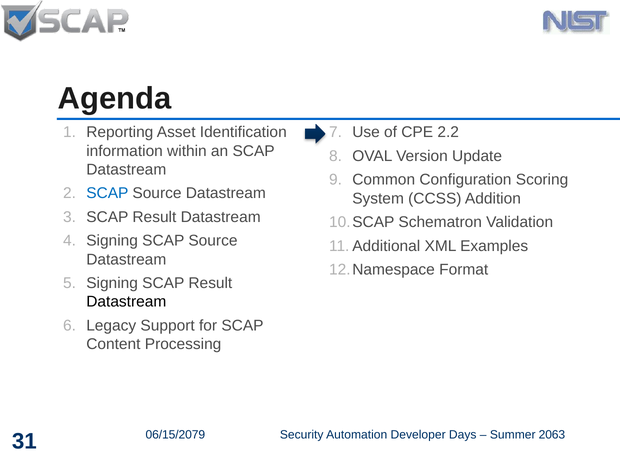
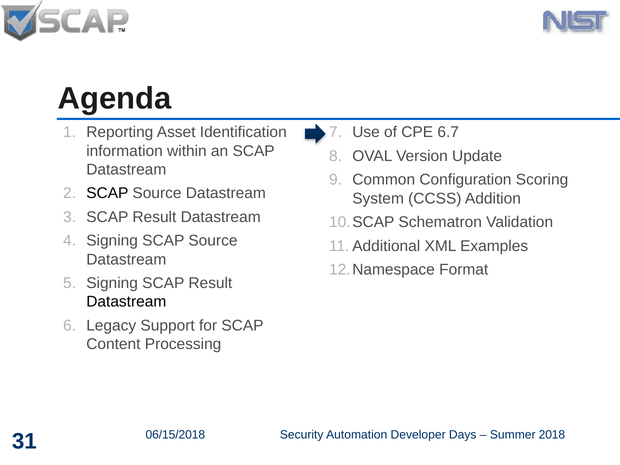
2.2: 2.2 -> 6.7
SCAP at (107, 193) colour: blue -> black
06/15/2079: 06/15/2079 -> 06/15/2018
2063: 2063 -> 2018
